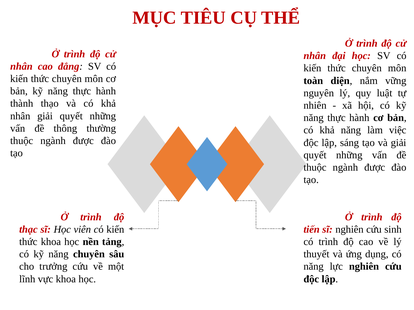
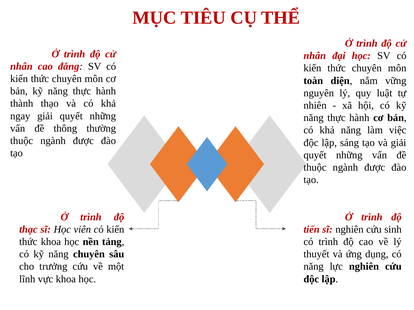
nhân at (20, 116): nhân -> ngay
